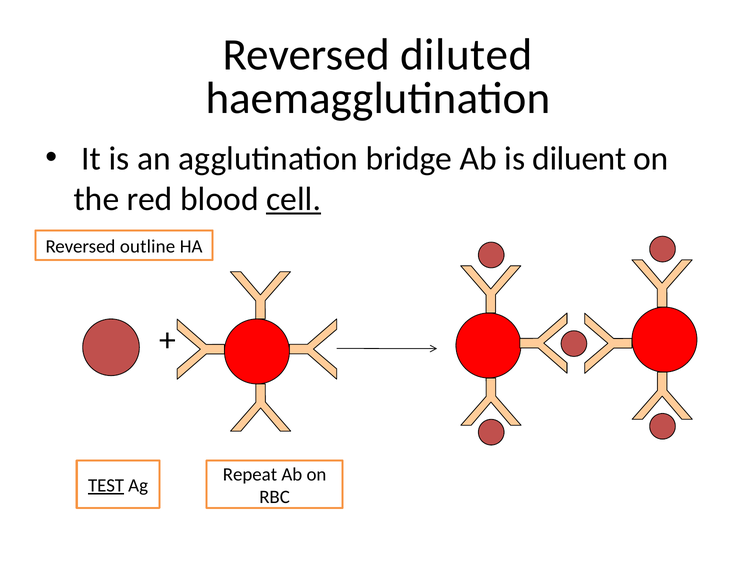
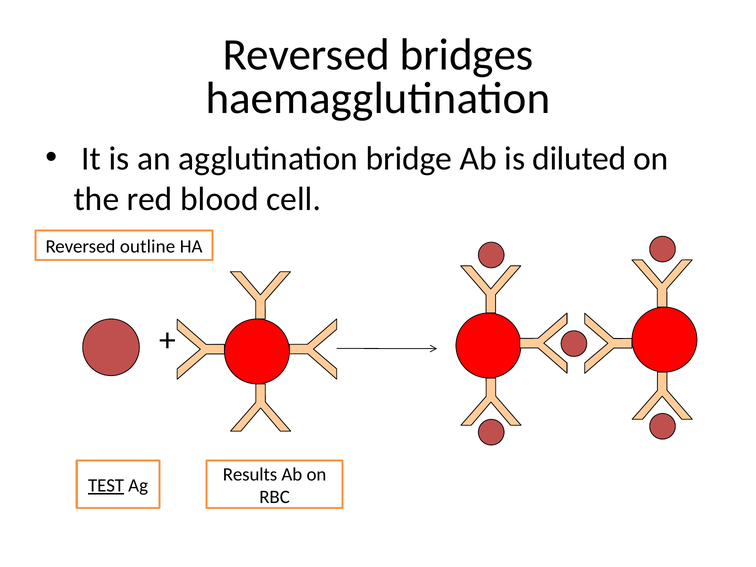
diluted: diluted -> bridges
diluent: diluent -> diluted
cell underline: present -> none
Repeat: Repeat -> Results
